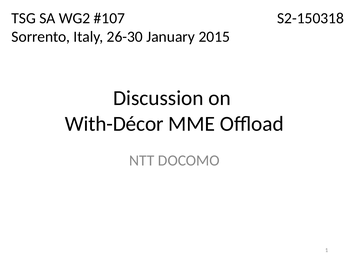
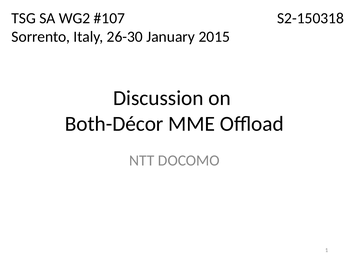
With-Décor: With-Décor -> Both-Décor
